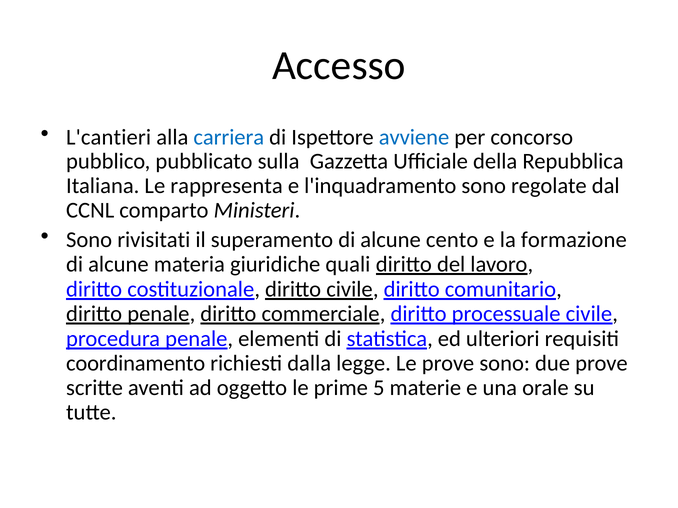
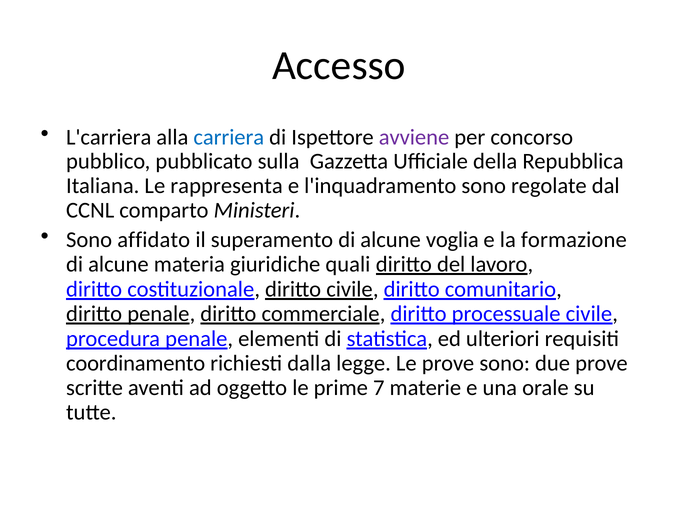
L'cantieri: L'cantieri -> L'carriera
avviene colour: blue -> purple
rivisitati: rivisitati -> affidato
cento: cento -> voglia
5: 5 -> 7
